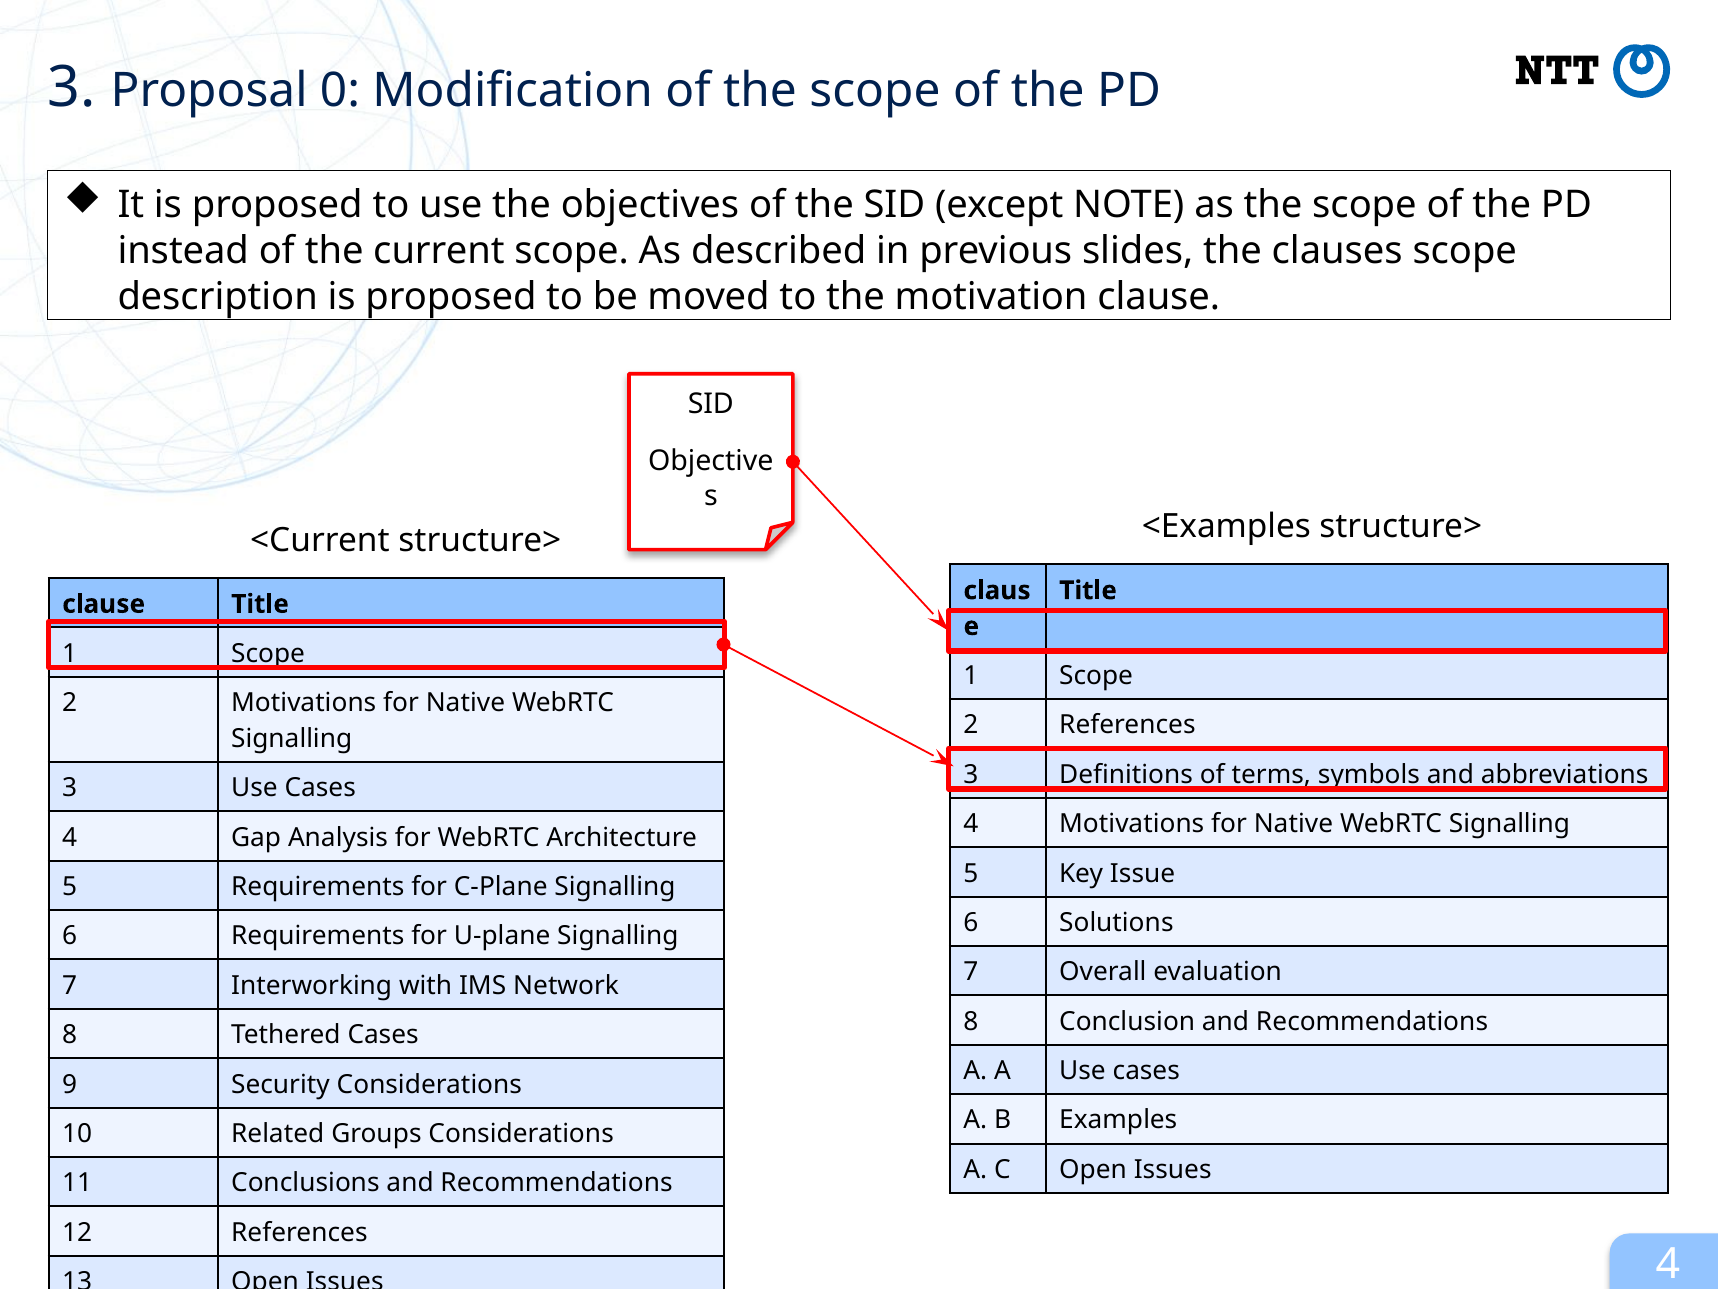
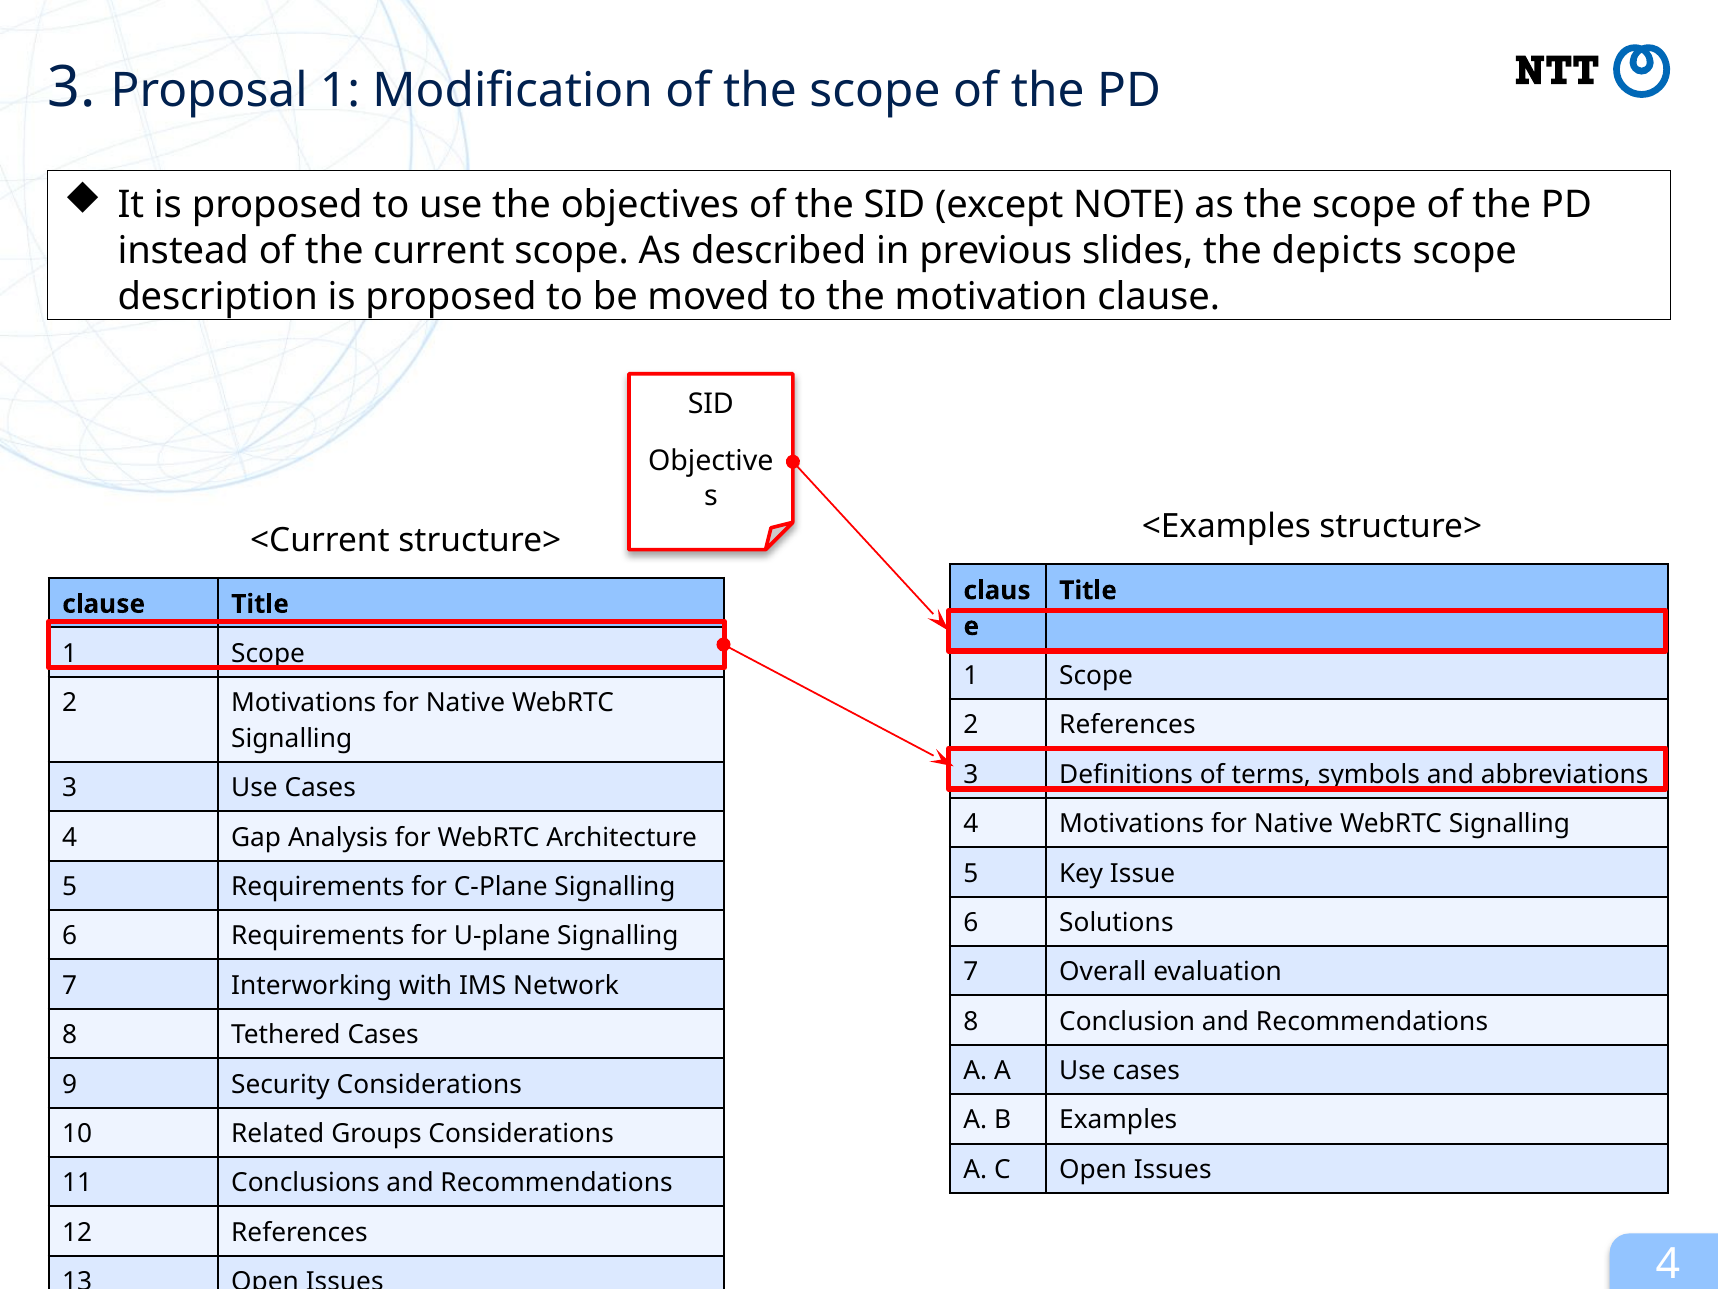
Proposal 0: 0 -> 1
clauses: clauses -> depicts
